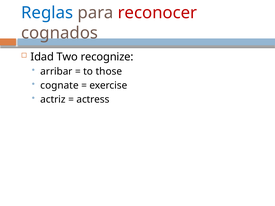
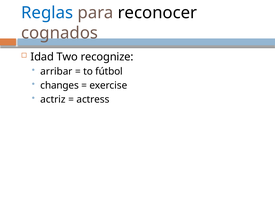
reconocer colour: red -> black
those: those -> fútbol
cognate: cognate -> changes
